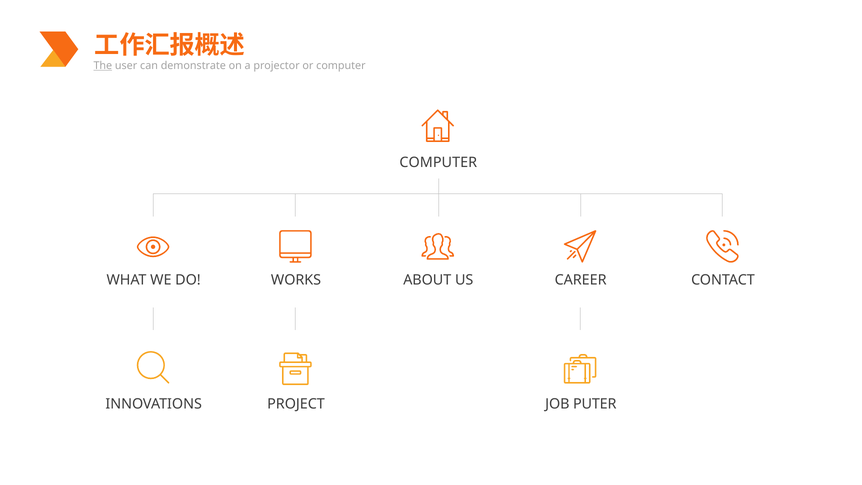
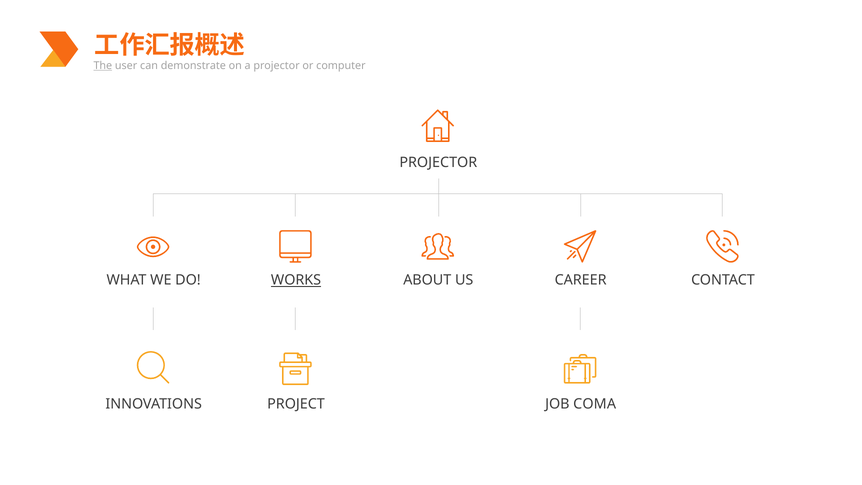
COMPUTER at (438, 162): COMPUTER -> PROJECTOR
WORKS underline: none -> present
PUTER: PUTER -> COMA
